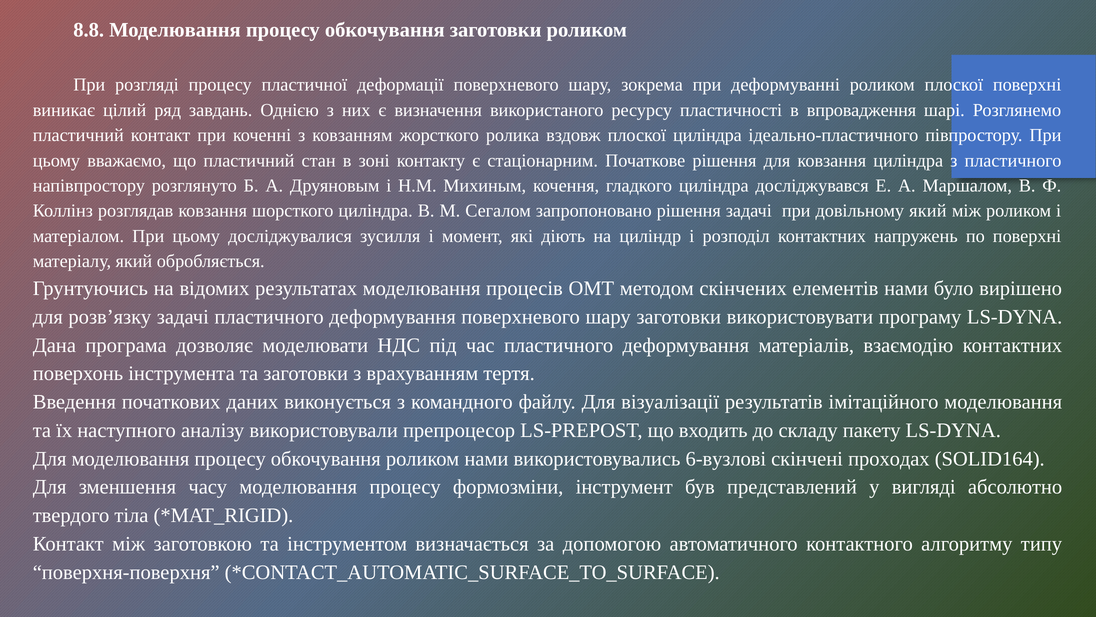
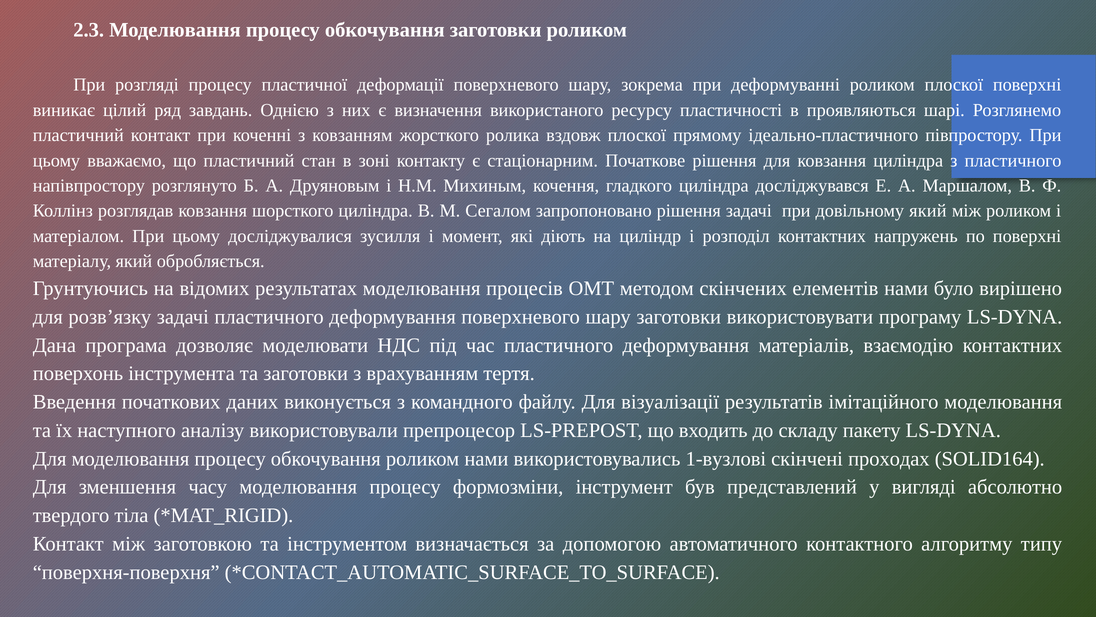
8.8: 8.8 -> 2.3
впровадження: впровадження -> проявляються
плоскої циліндра: циліндра -> прямому
6-вузлові: 6-вузлові -> 1-вузлові
